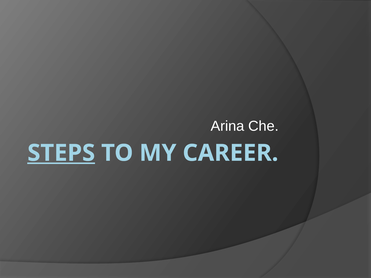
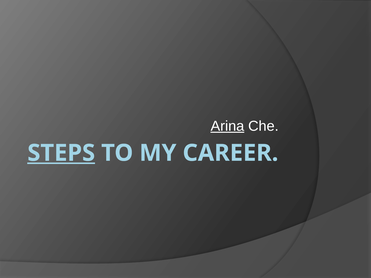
Arina underline: none -> present
